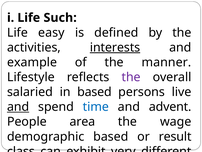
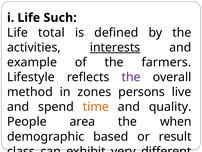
easy: easy -> total
manner: manner -> farmers
salaried: salaried -> method
in based: based -> zones
and at (18, 107) underline: present -> none
time colour: blue -> orange
advent: advent -> quality
wage: wage -> when
